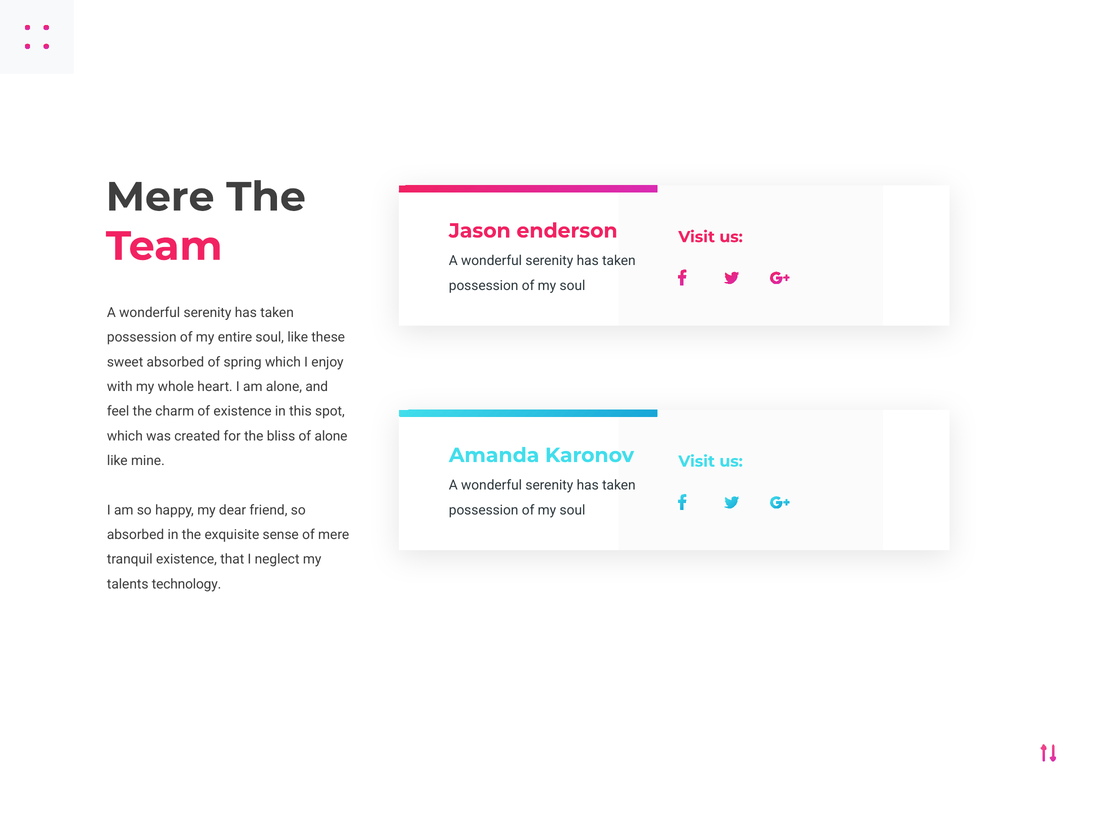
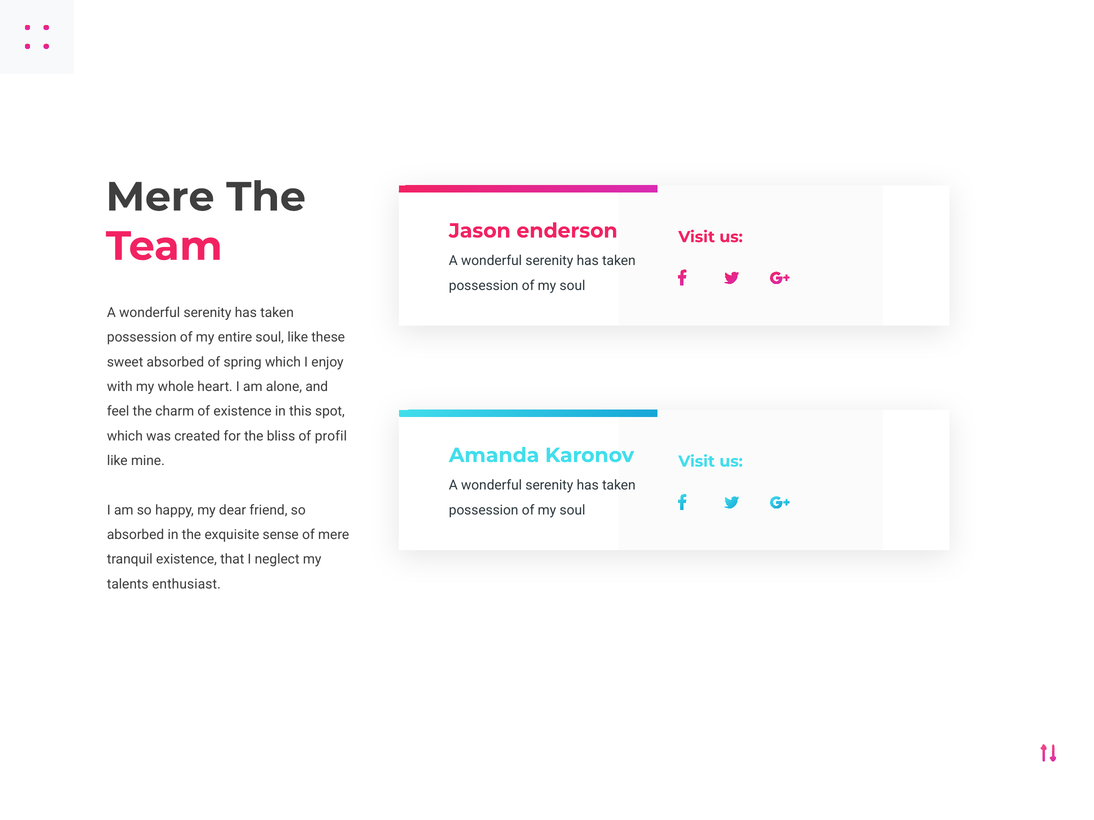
of alone: alone -> profil
technology: technology -> enthusiast
